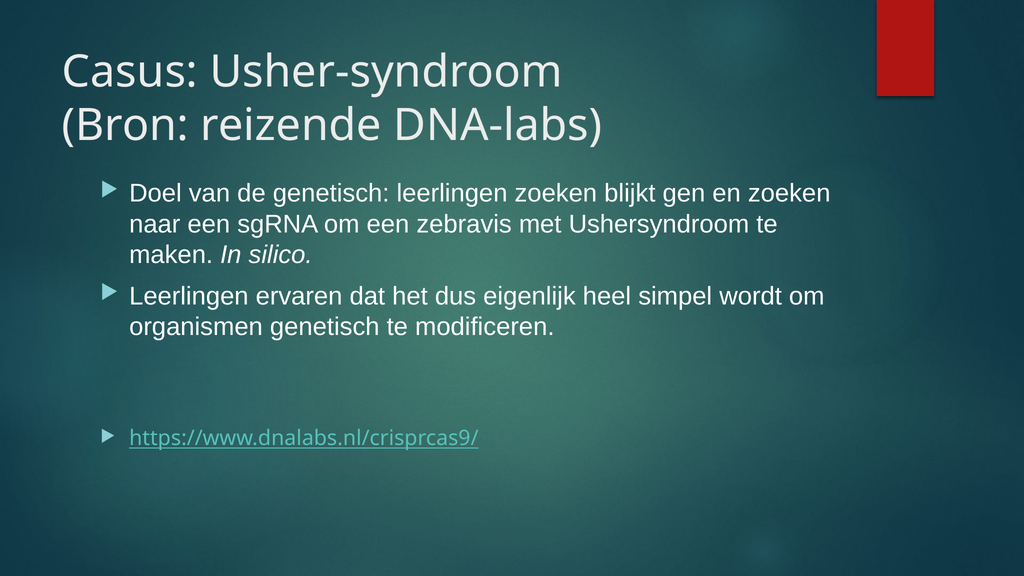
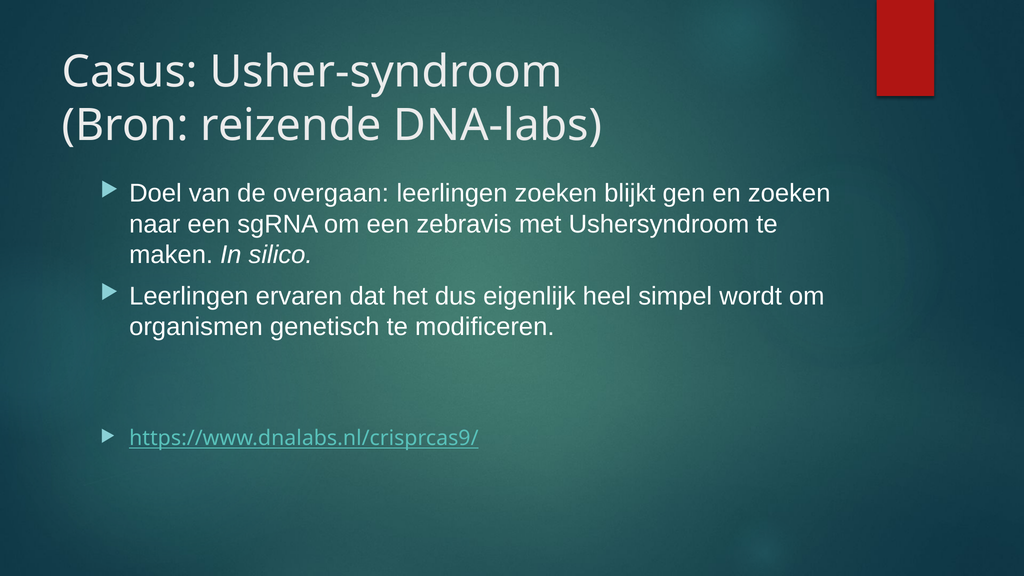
de genetisch: genetisch -> overgaan
